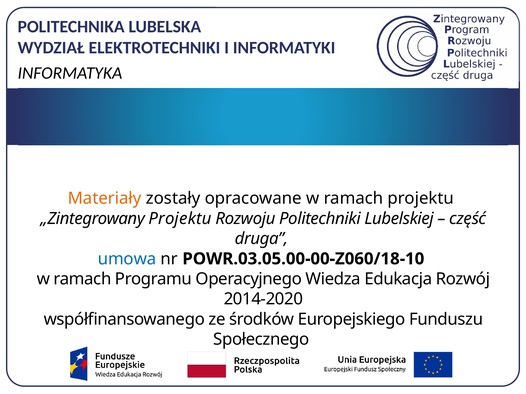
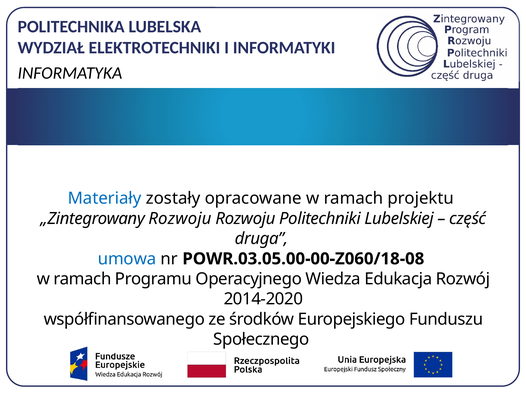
Materiały colour: orange -> blue
„Zintegrowany Projektu: Projektu -> Rozwoju
POWR.03.05.00-00-Z060/18-10: POWR.03.05.00-00-Z060/18-10 -> POWR.03.05.00-00-Z060/18-08
